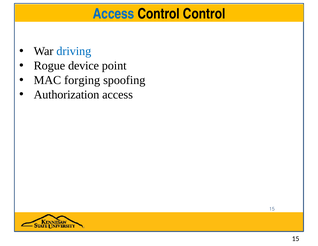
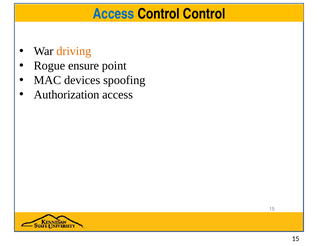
driving colour: blue -> orange
device: device -> ensure
forging: forging -> devices
